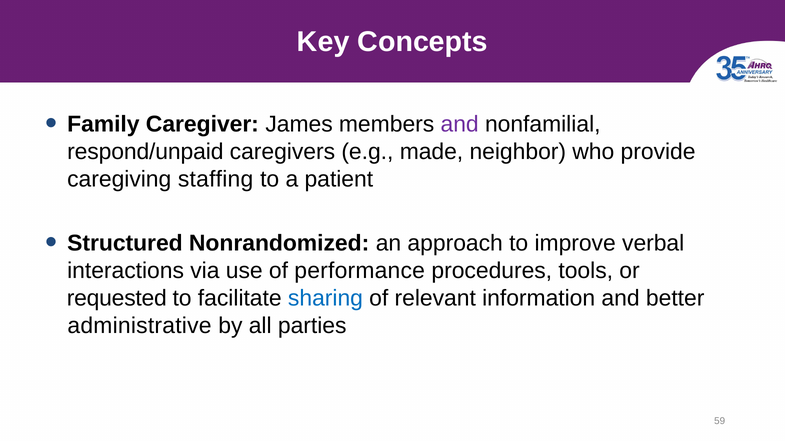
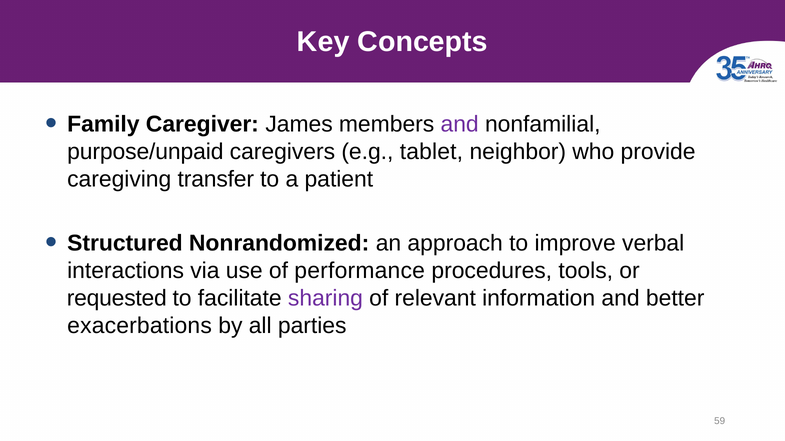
respond/unpaid: respond/unpaid -> purpose/unpaid
made: made -> tablet
staffing: staffing -> transfer
sharing colour: blue -> purple
administrative: administrative -> exacerbations
